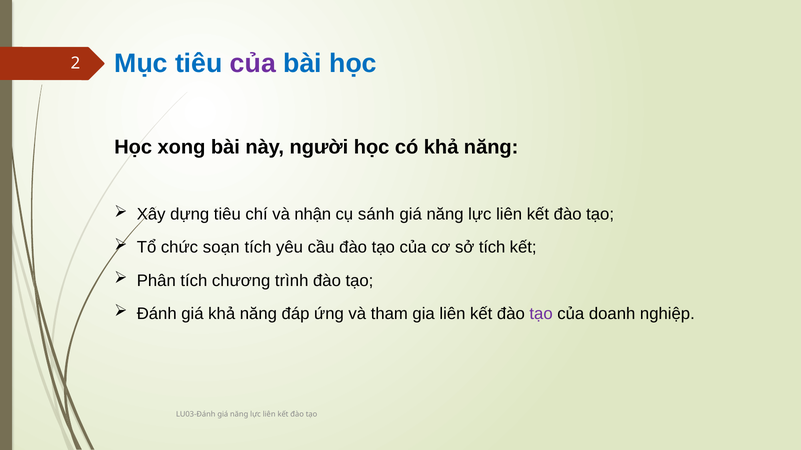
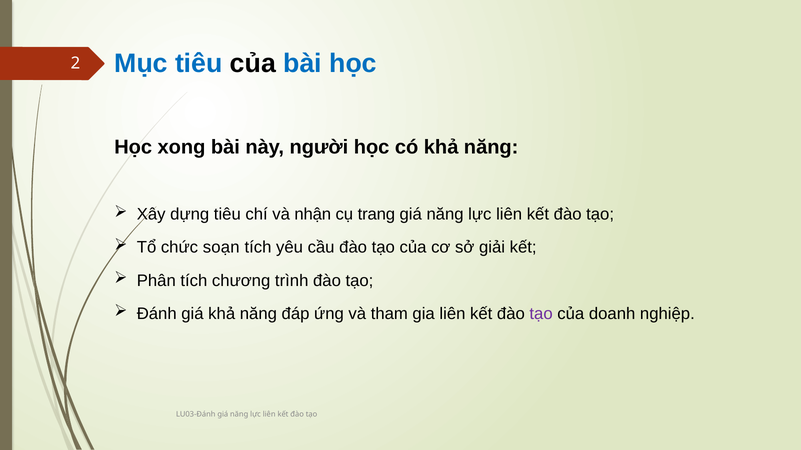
của at (253, 64) colour: purple -> black
sánh: sánh -> trang
sở tích: tích -> giải
